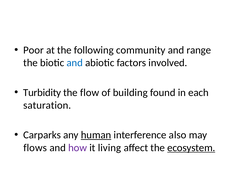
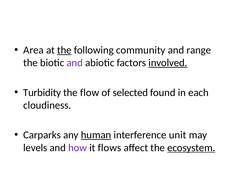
Poor: Poor -> Area
the at (64, 50) underline: none -> present
and at (75, 63) colour: blue -> purple
involved underline: none -> present
building: building -> selected
saturation: saturation -> cloudiness
also: also -> unit
flows: flows -> levels
living: living -> flows
